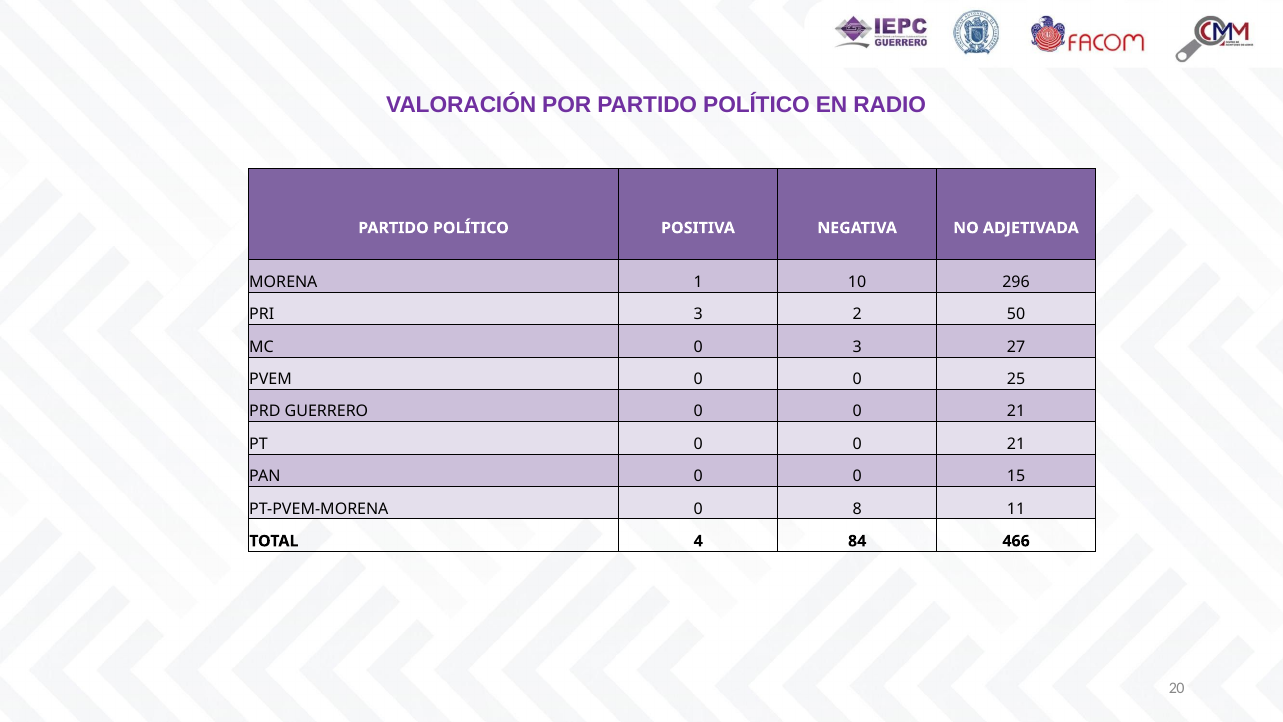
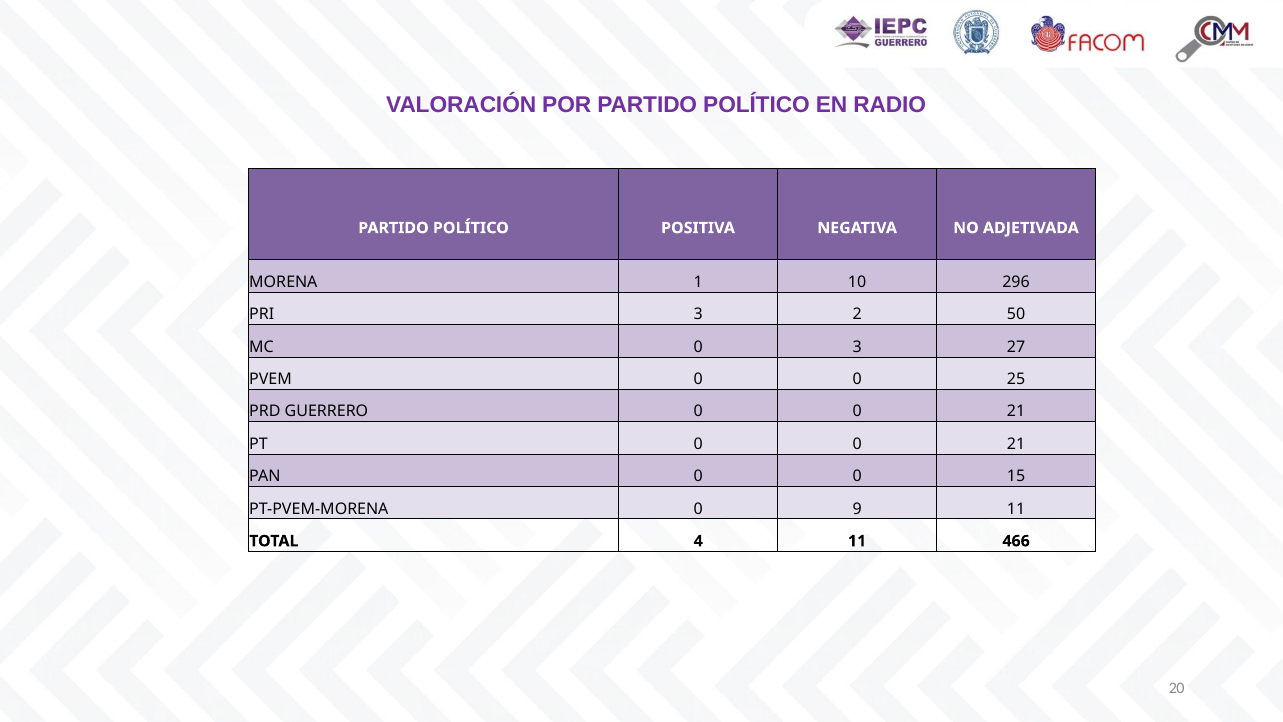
8: 8 -> 9
4 84: 84 -> 11
